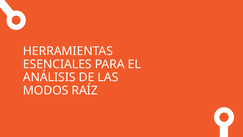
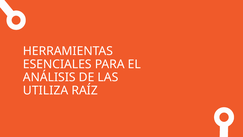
MODOS: MODOS -> UTILIZA
